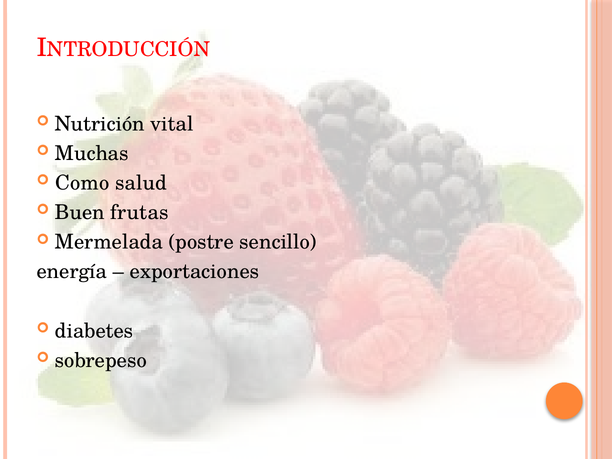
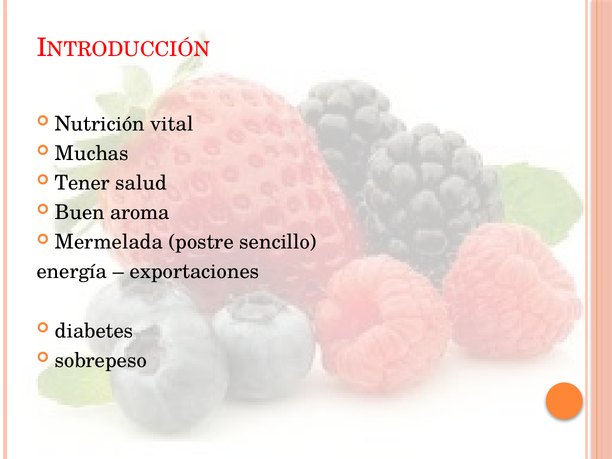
Como: Como -> Tener
frutas: frutas -> aroma
